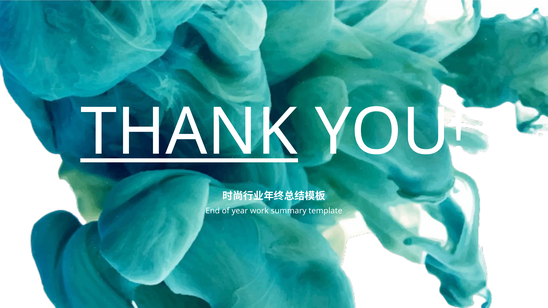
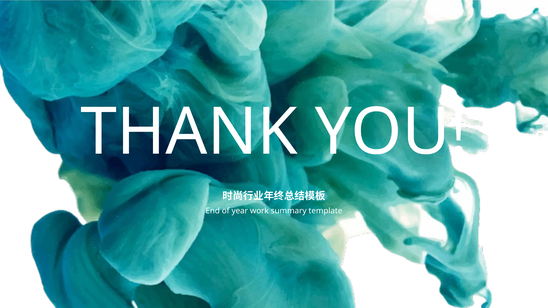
THANK underline: present -> none
